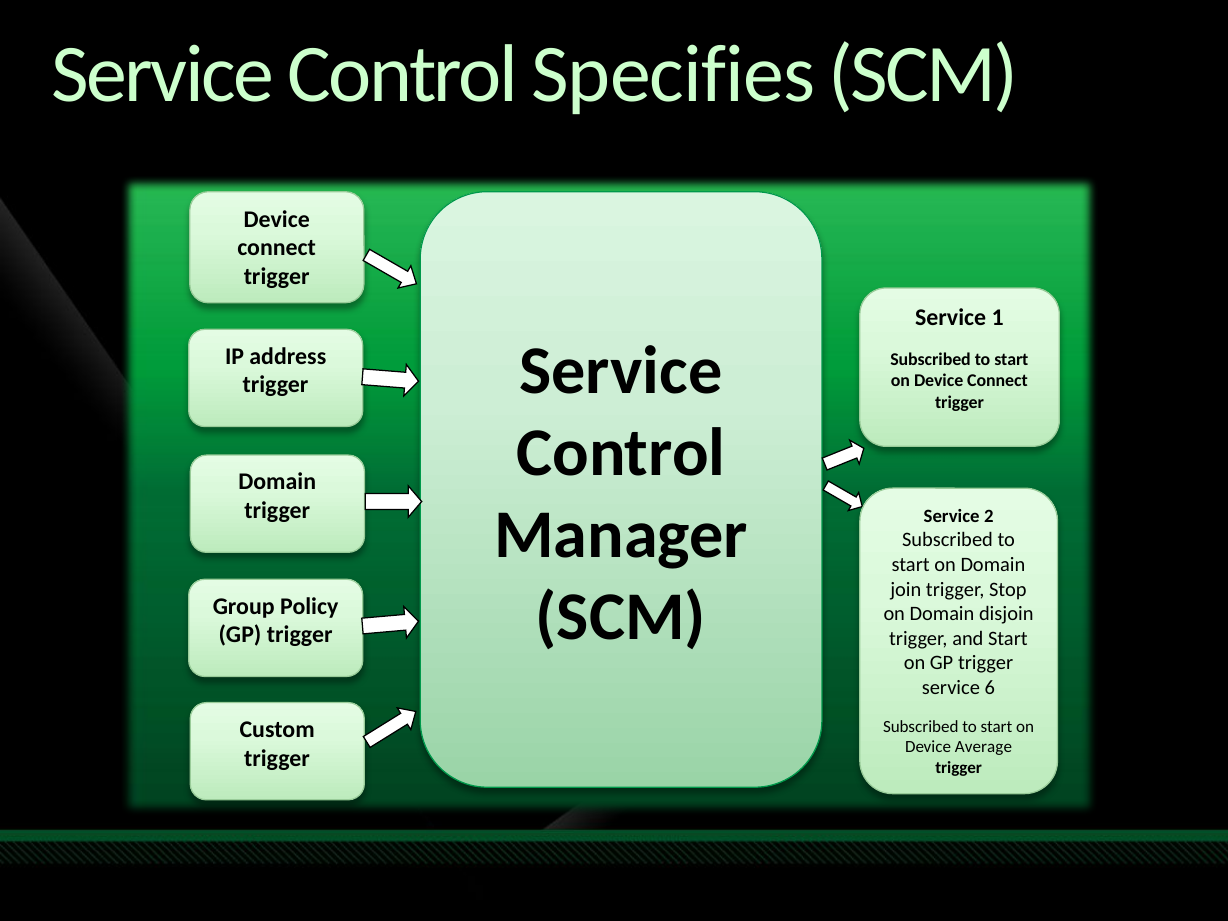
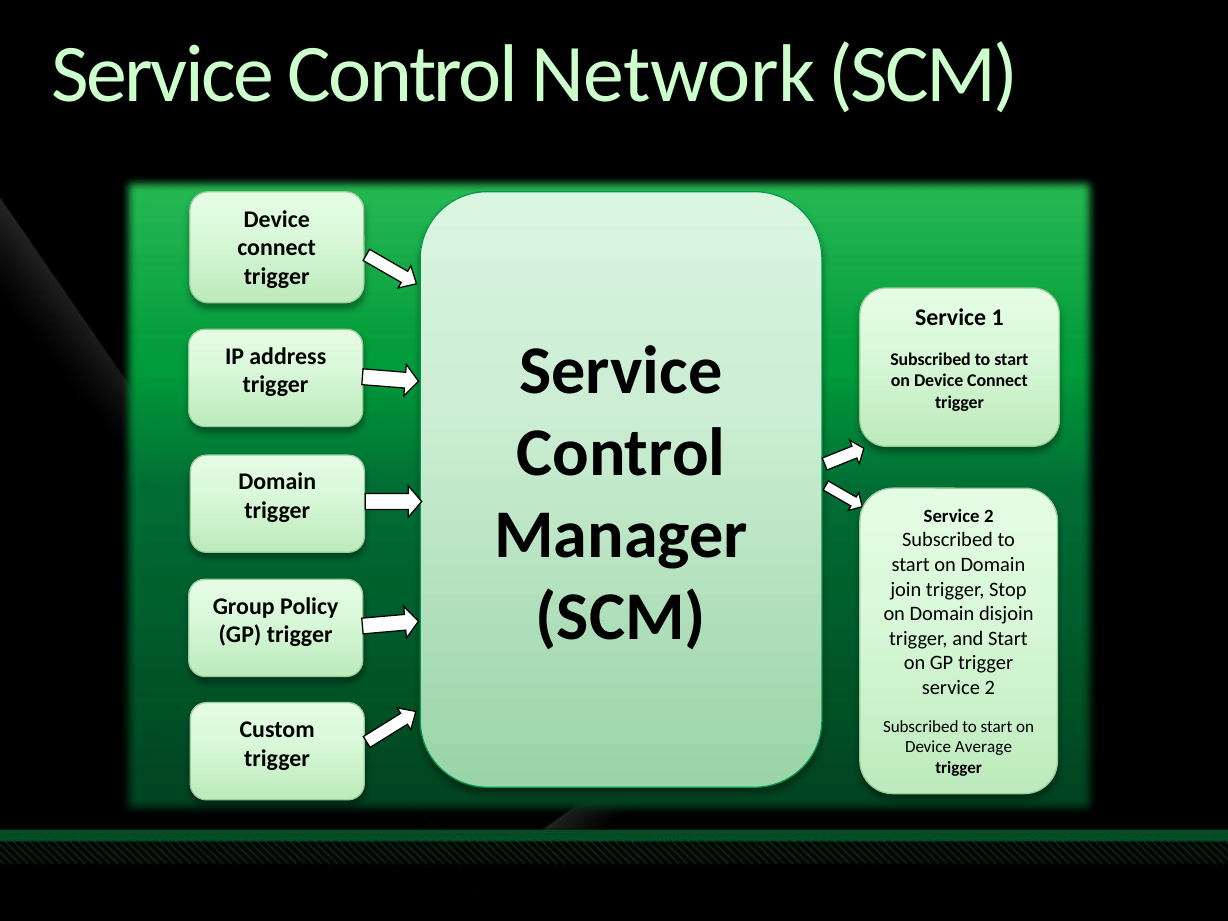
Specifies: Specifies -> Network
6 at (990, 688): 6 -> 2
